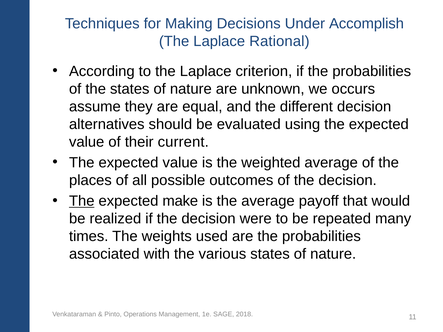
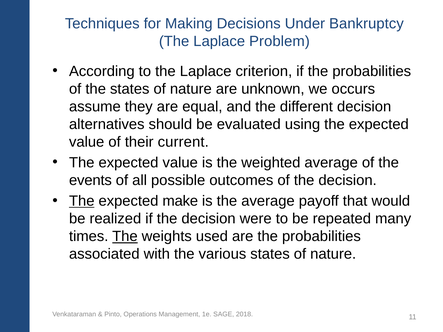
Accomplish: Accomplish -> Bankruptcy
Rational: Rational -> Problem
places: places -> events
The at (125, 237) underline: none -> present
